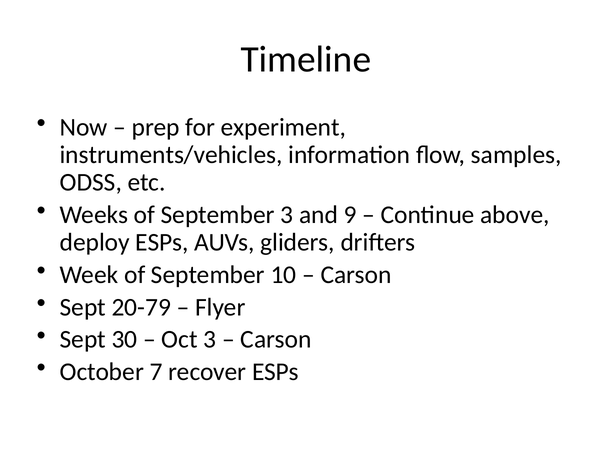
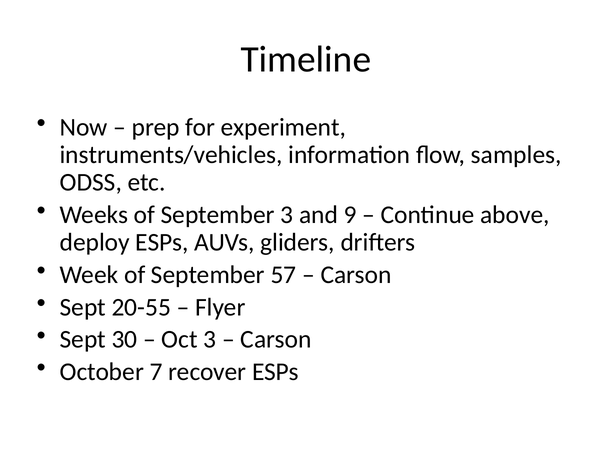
10: 10 -> 57
20-79: 20-79 -> 20-55
